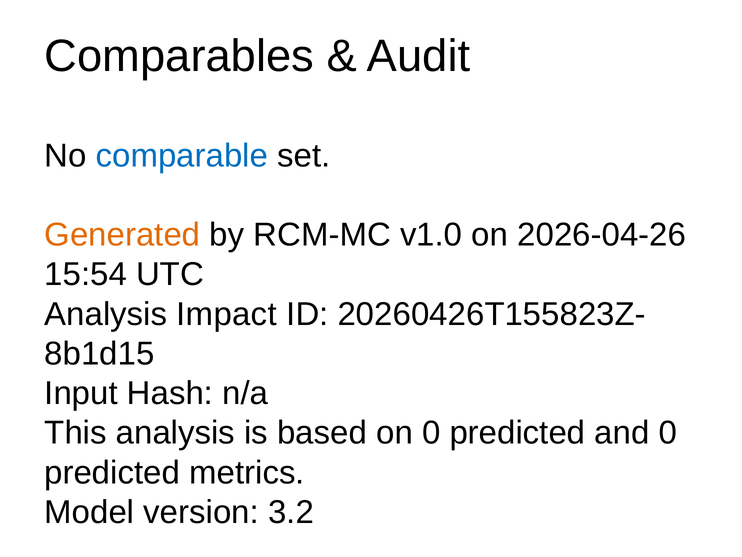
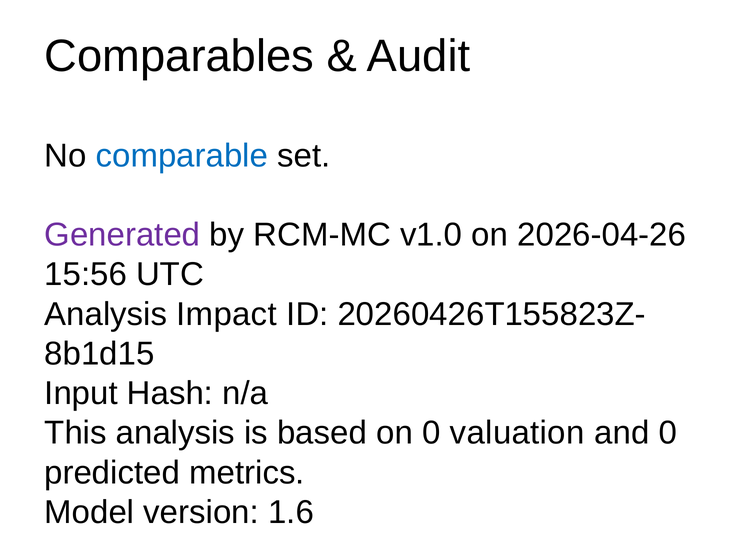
Generated colour: orange -> purple
15:54: 15:54 -> 15:56
on 0 predicted: predicted -> valuation
3.2: 3.2 -> 1.6
